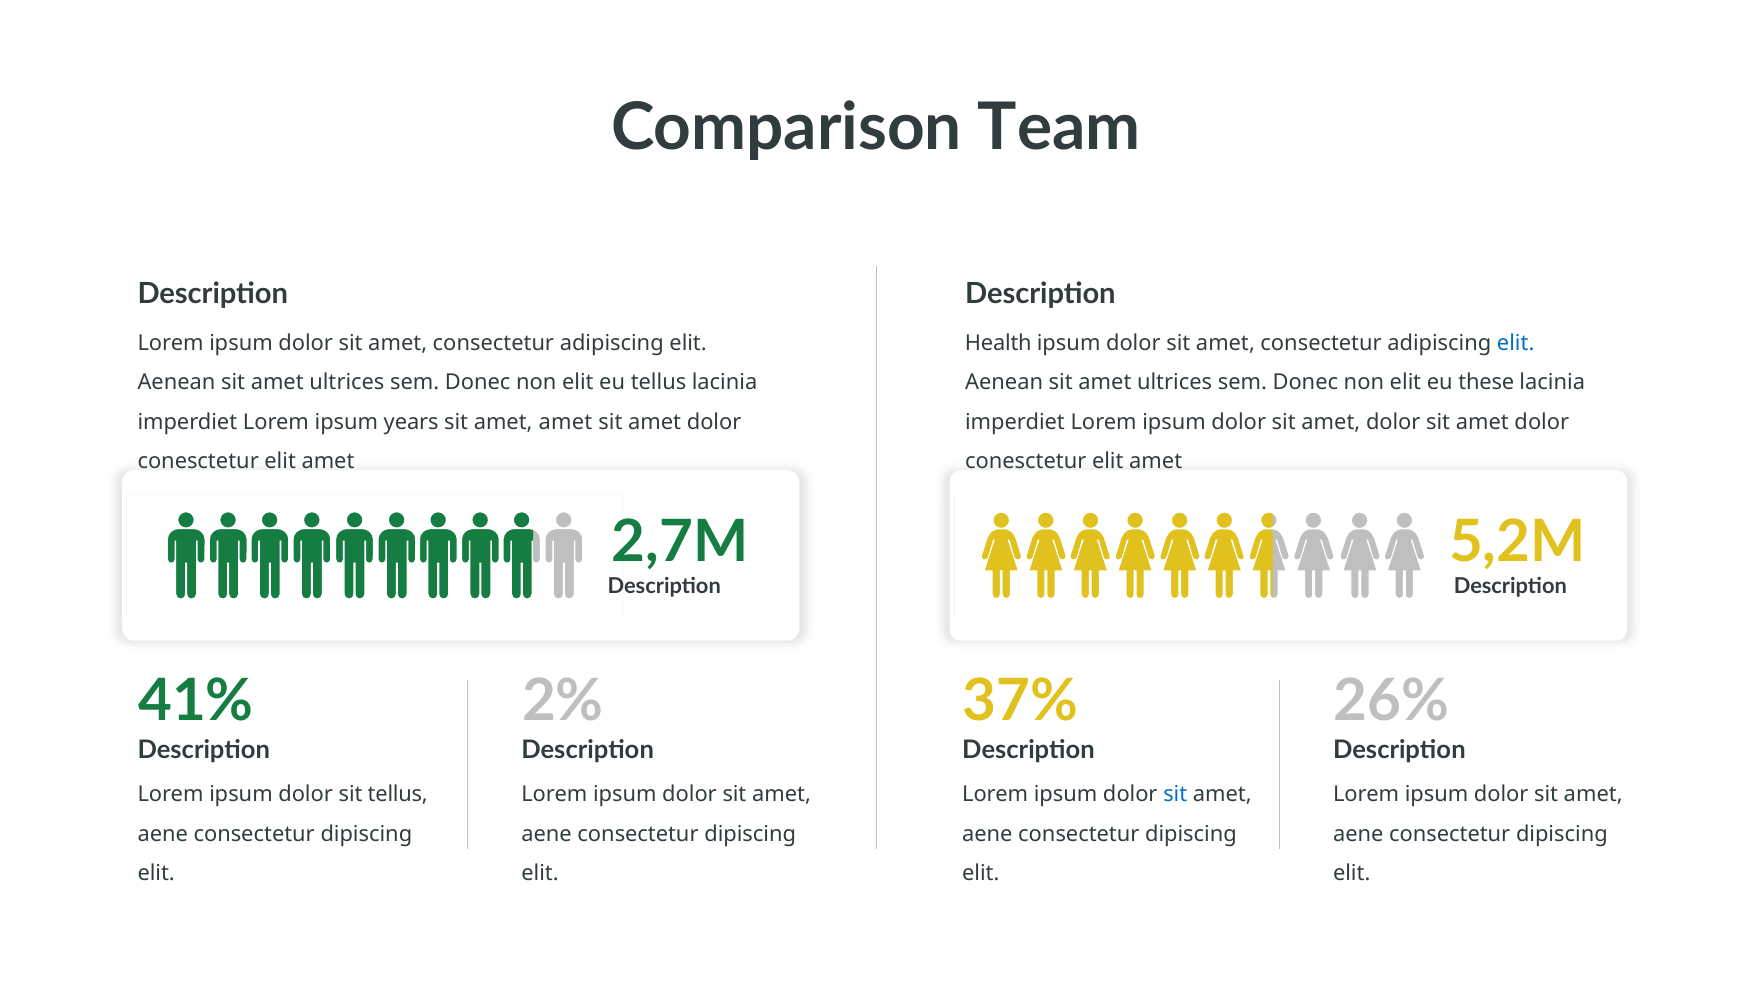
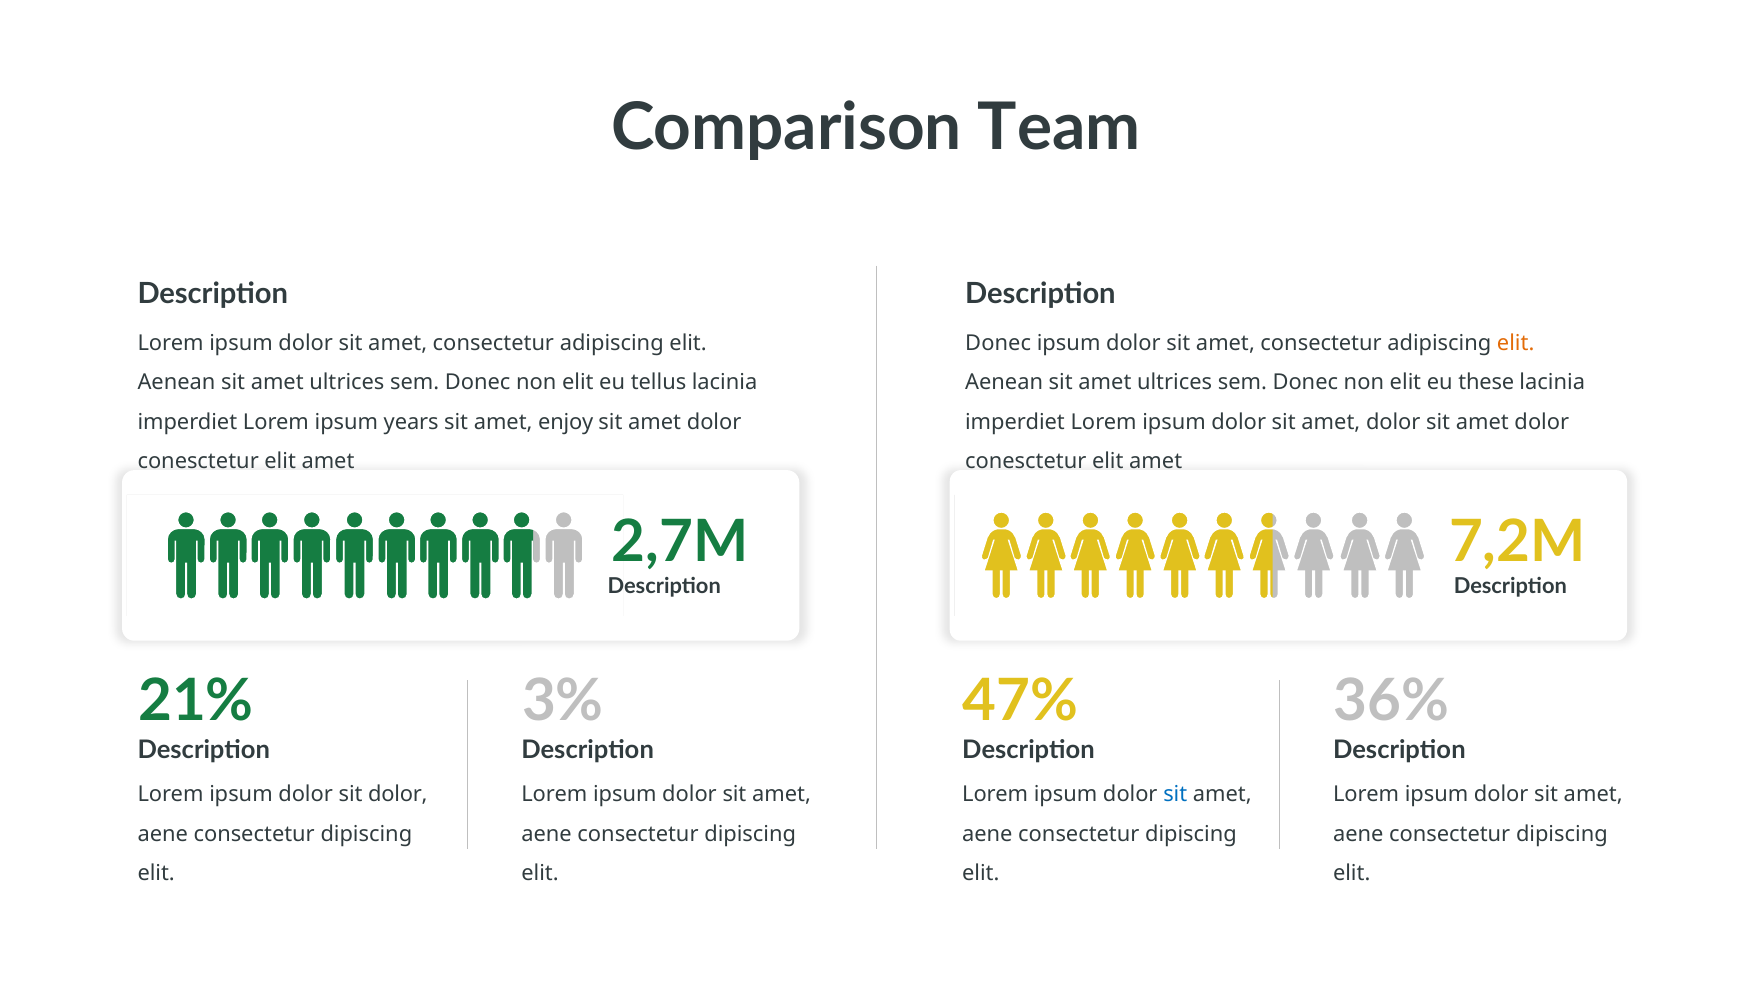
Health at (998, 343): Health -> Donec
elit at (1516, 343) colour: blue -> orange
amet amet: amet -> enjoy
5,2M: 5,2M -> 7,2M
41%: 41% -> 21%
2%: 2% -> 3%
37%: 37% -> 47%
26%: 26% -> 36%
sit tellus: tellus -> dolor
